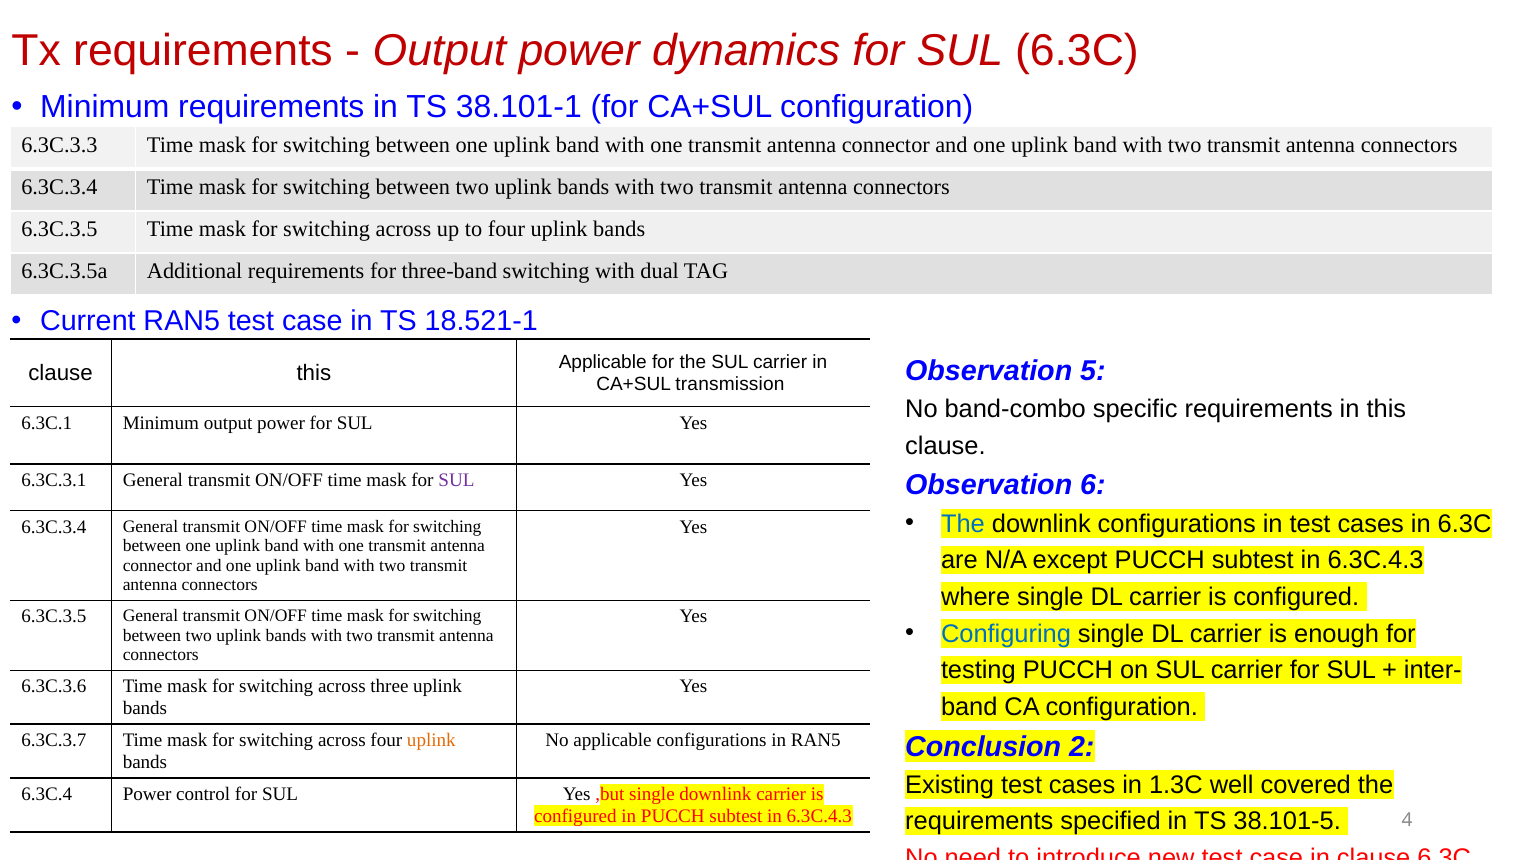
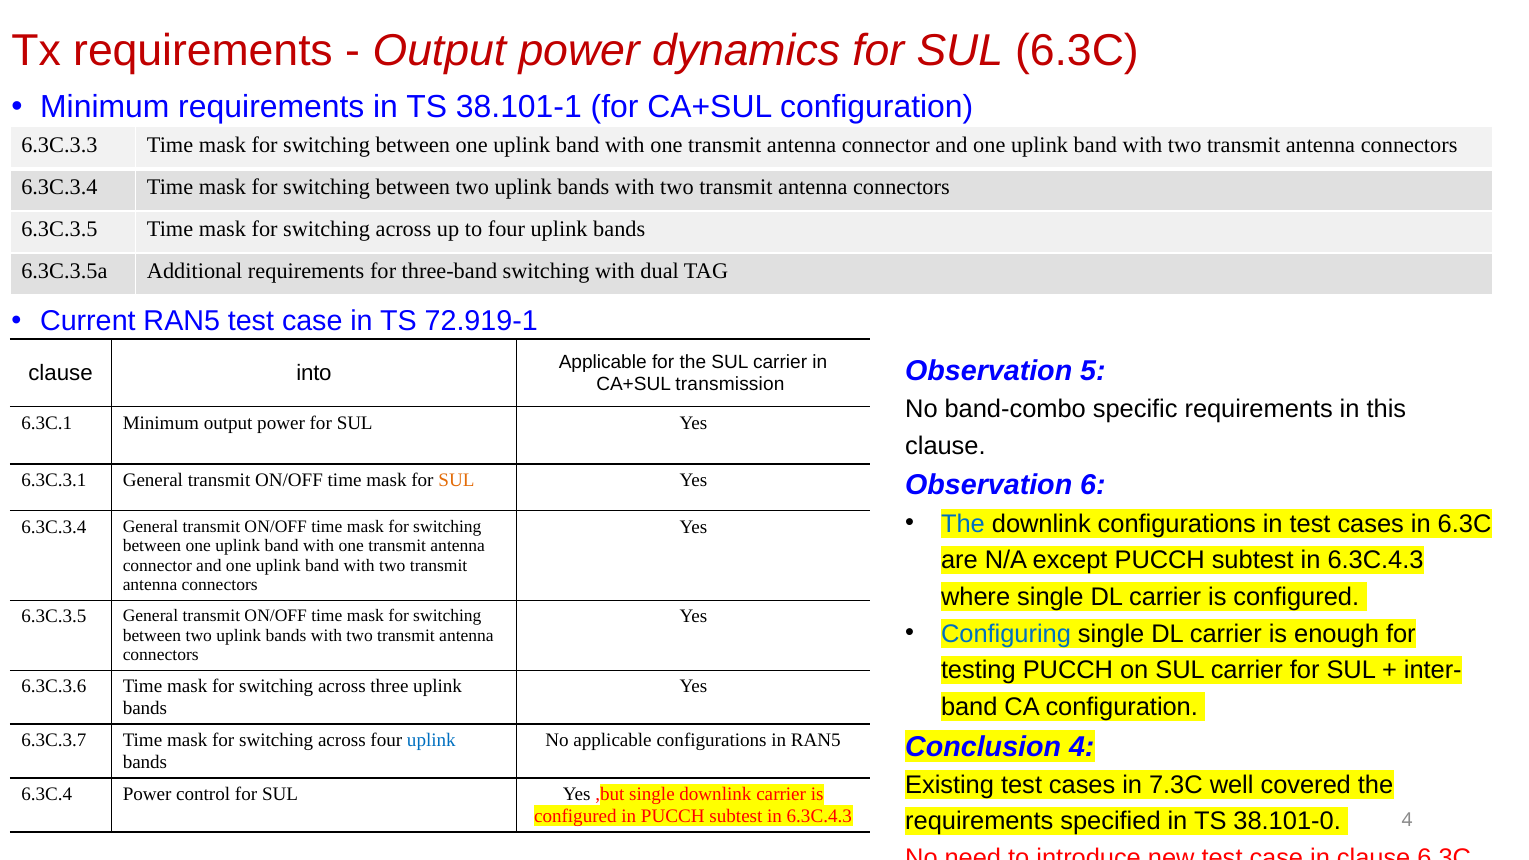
18.521-1: 18.521-1 -> 72.919-1
clause this: this -> into
SUL at (456, 481) colour: purple -> orange
uplink at (431, 741) colour: orange -> blue
Conclusion 2: 2 -> 4
1.3C: 1.3C -> 7.3C
38.101-5: 38.101-5 -> 38.101-0
